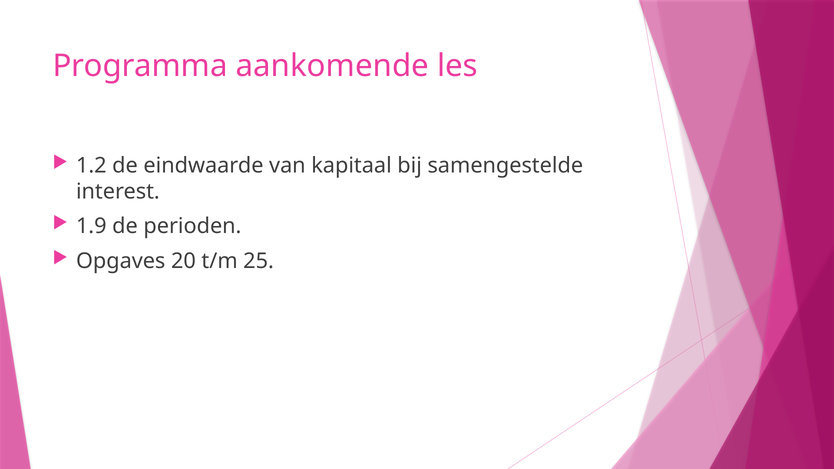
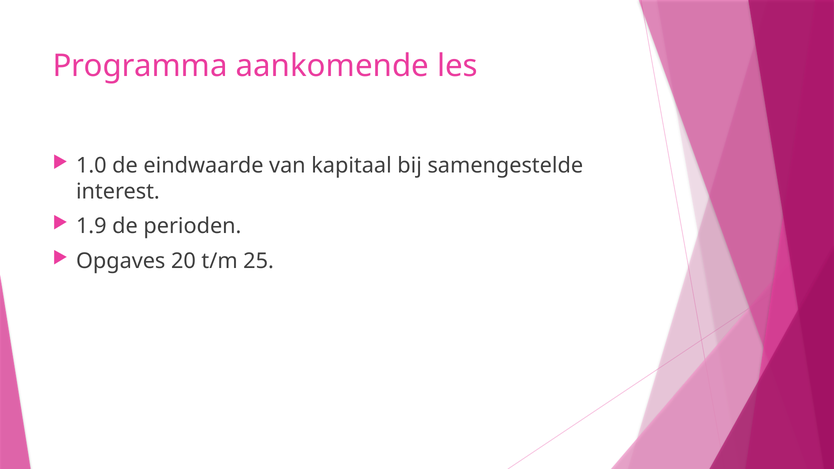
1.2: 1.2 -> 1.0
